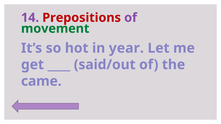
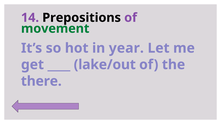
Prepositions colour: red -> black
said/out: said/out -> lake/out
came: came -> there
